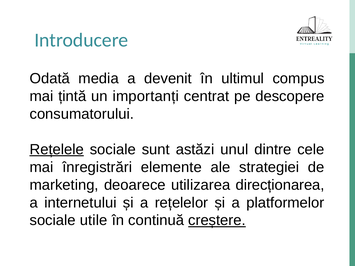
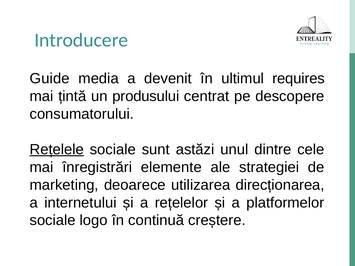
Odată: Odată -> Guide
compus: compus -> requires
importanți: importanți -> produsului
utile: utile -> logo
creștere underline: present -> none
